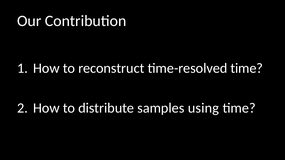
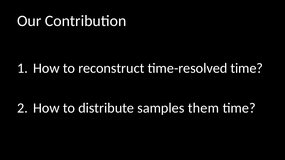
using: using -> them
